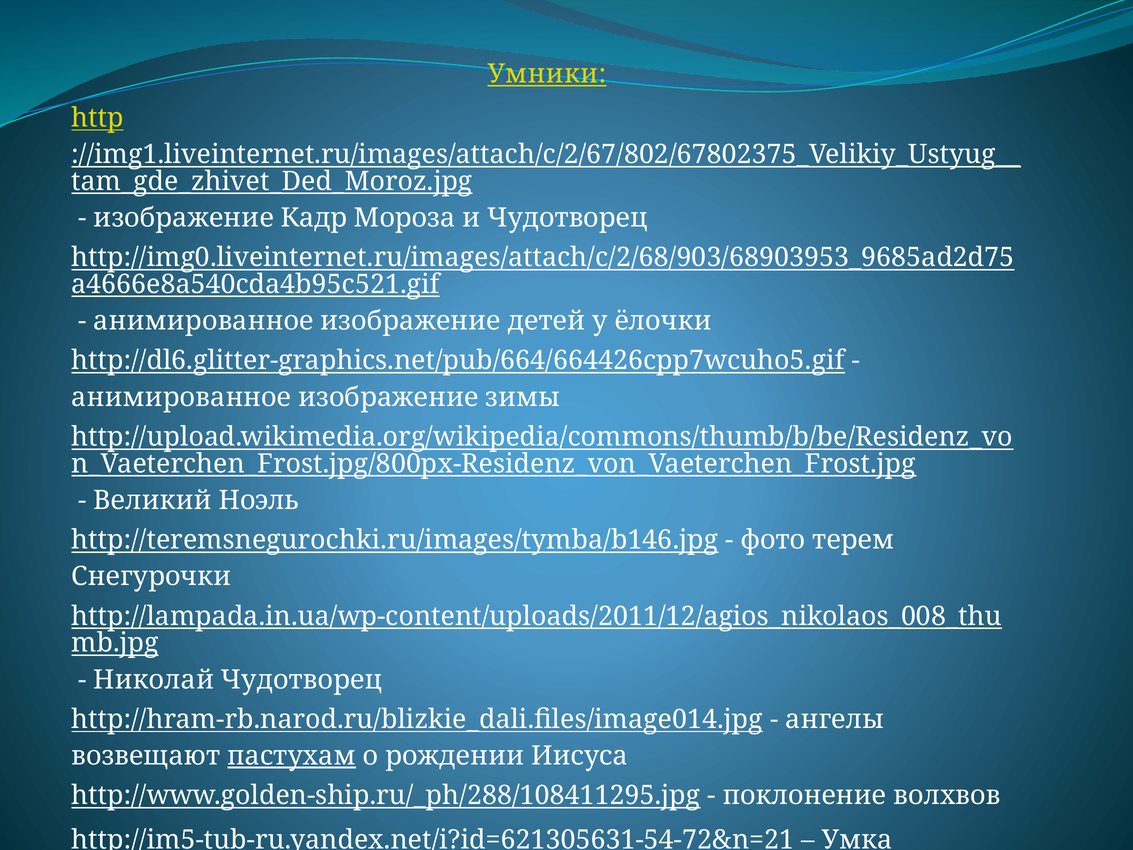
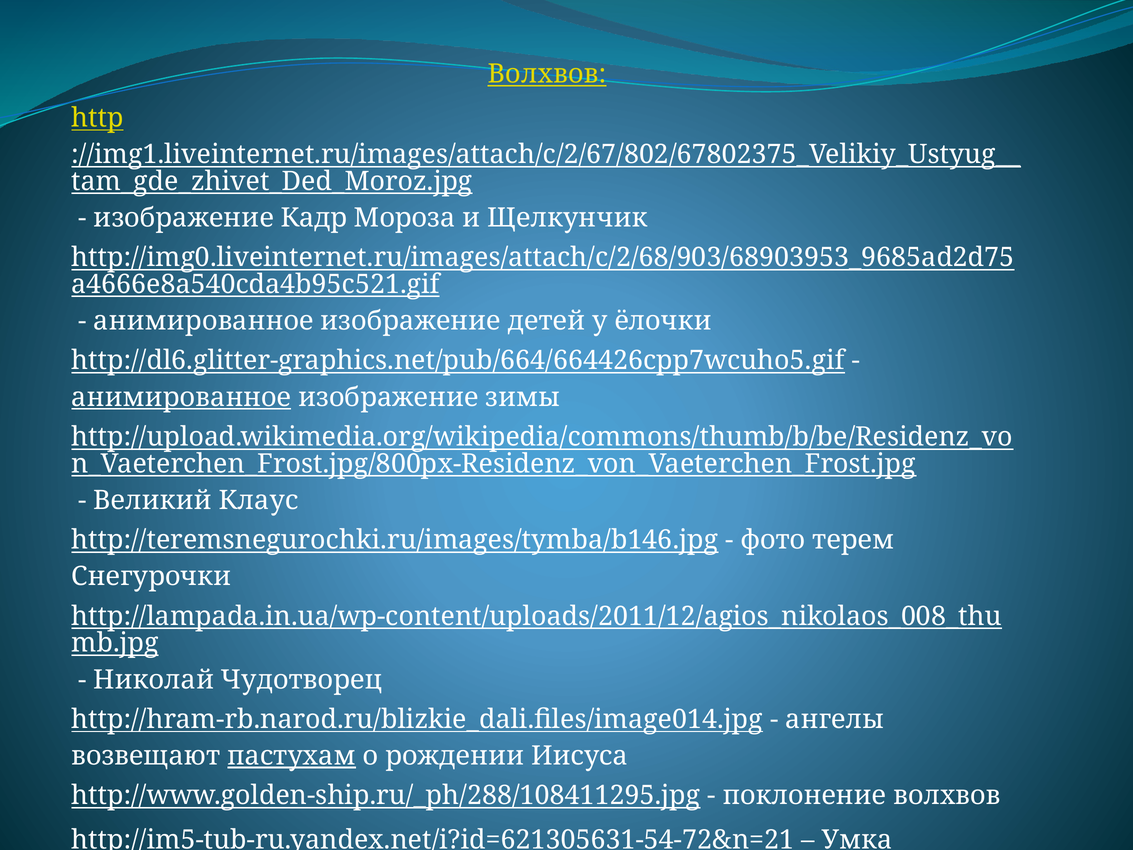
Умники at (547, 74): Умники -> Волхвов
и Чудотворец: Чудотворец -> Щелкунчик
анимированное at (181, 397) underline: none -> present
Ноэль: Ноэль -> Клаус
